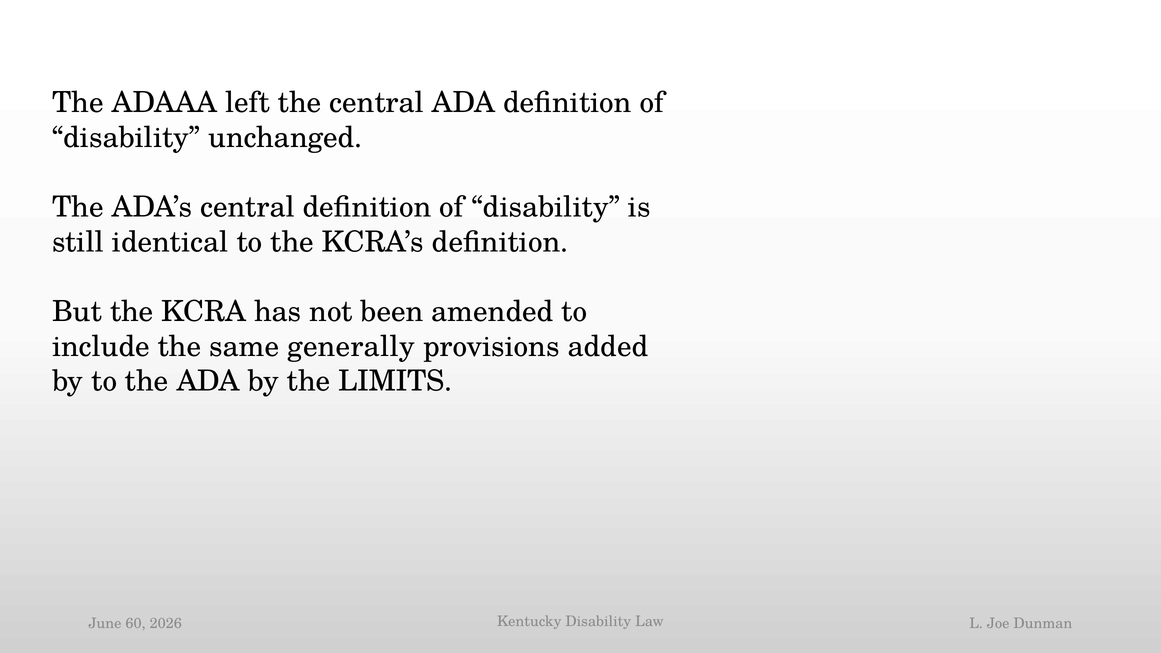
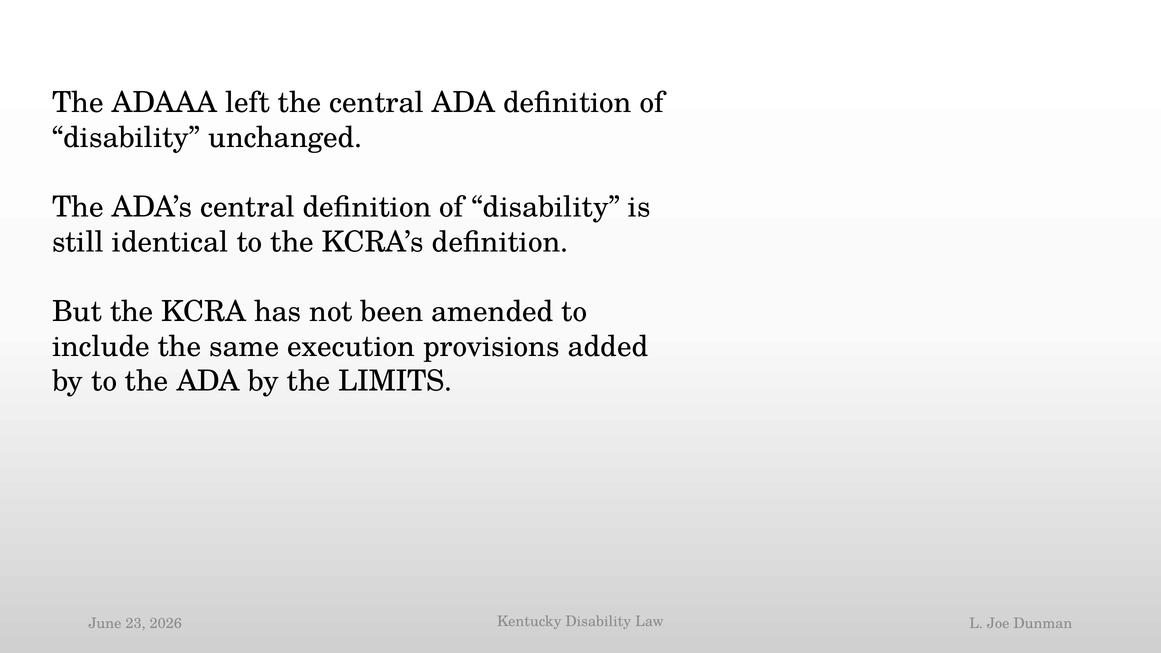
generally: generally -> execution
60: 60 -> 23
